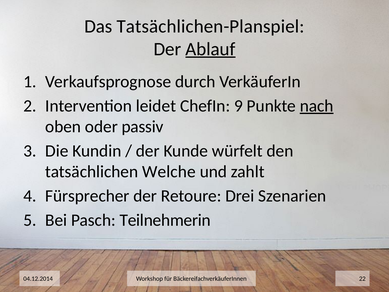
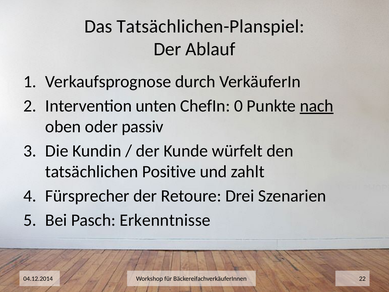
Ablauf underline: present -> none
leidet: leidet -> unten
9: 9 -> 0
Welche: Welche -> Positive
Teilnehmerin: Teilnehmerin -> Erkenntnisse
